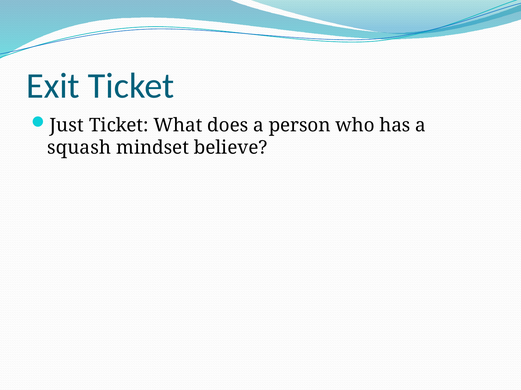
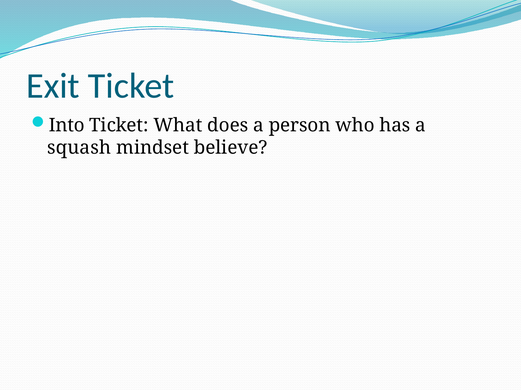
Just: Just -> Into
